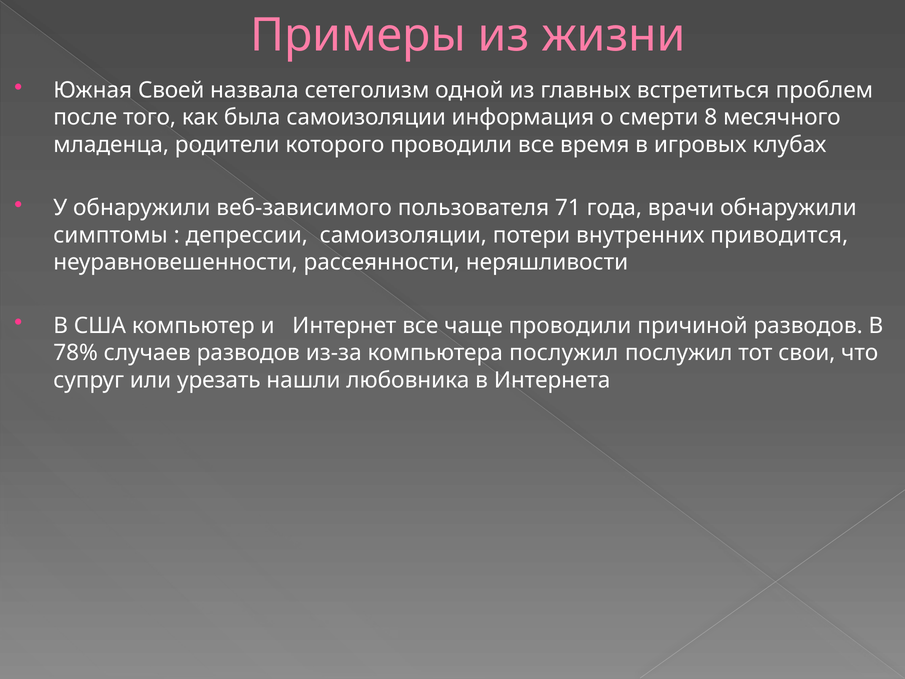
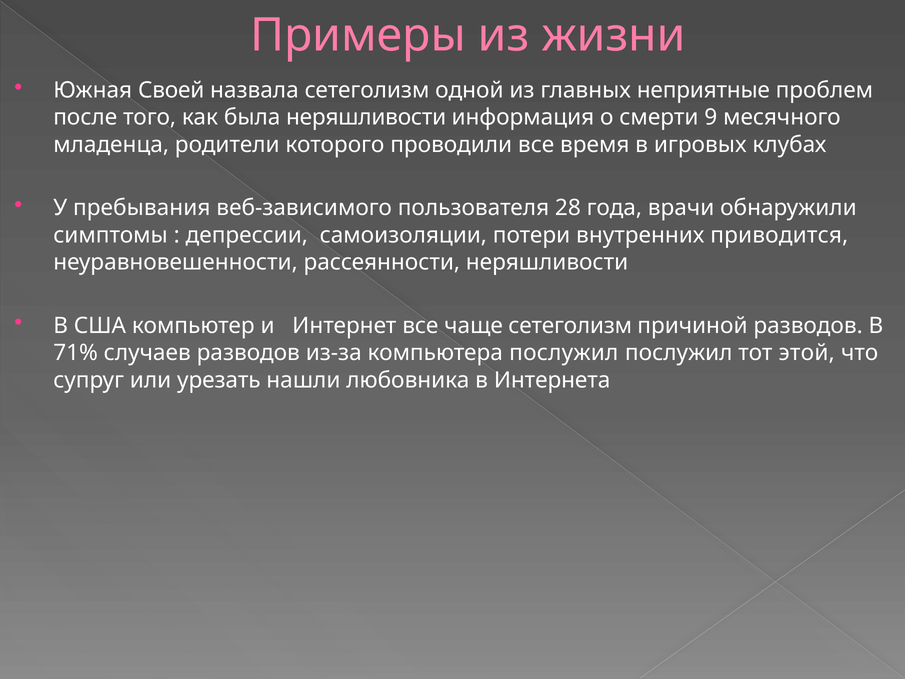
встретиться: встретиться -> неприятные
была самоизоляции: самоизоляции -> неряшливости
8: 8 -> 9
У обнаружили: обнаружили -> пребывания
71: 71 -> 28
чаще проводили: проводили -> сетеголизм
78%: 78% -> 71%
свои: свои -> этой
